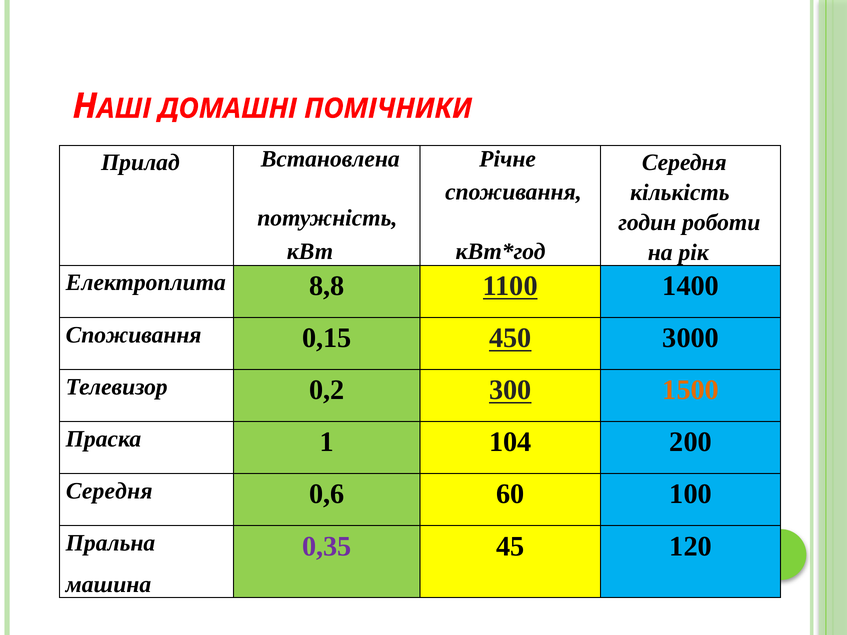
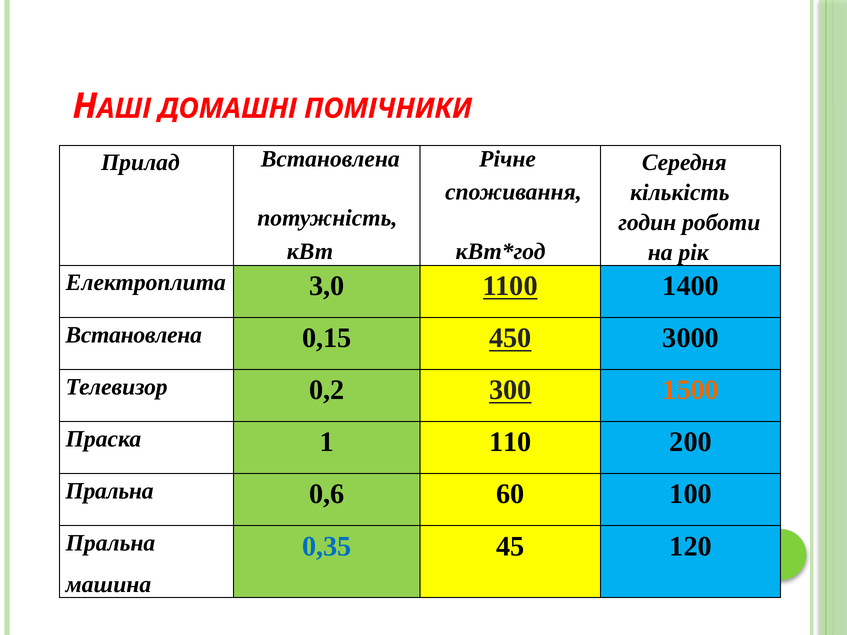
8,8: 8,8 -> 3,0
Споживання at (134, 335): Споживання -> Встановлена
104: 104 -> 110
Середня at (109, 491): Середня -> Пральна
0,35 colour: purple -> blue
